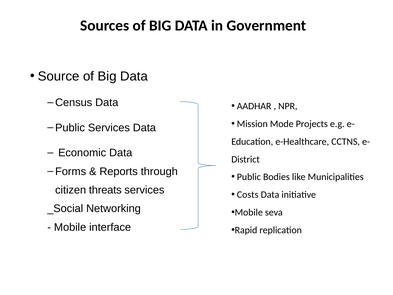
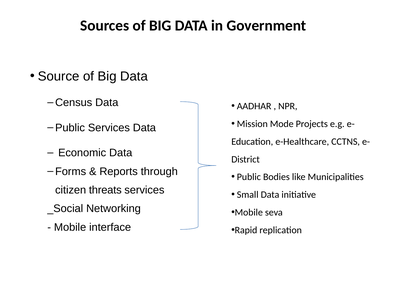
Costs: Costs -> Small
